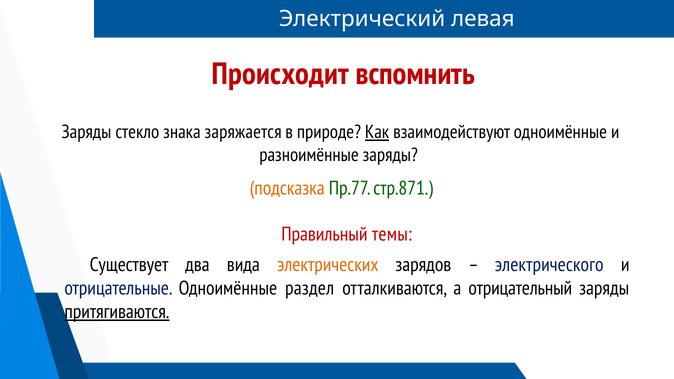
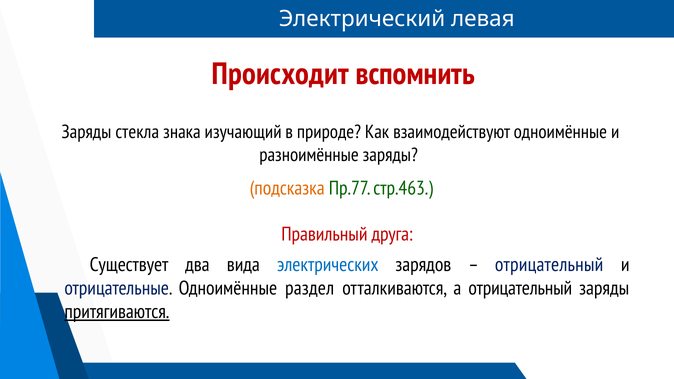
стекло: стекло -> стекла
заряжается: заряжается -> изучающий
Как underline: present -> none
стр.871: стр.871 -> стр.463
темы: темы -> друга
электрических colour: orange -> blue
электрического at (549, 265): электрического -> отрицательный
